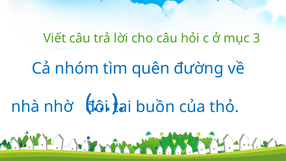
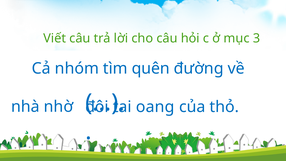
buồn: buồn -> oang
